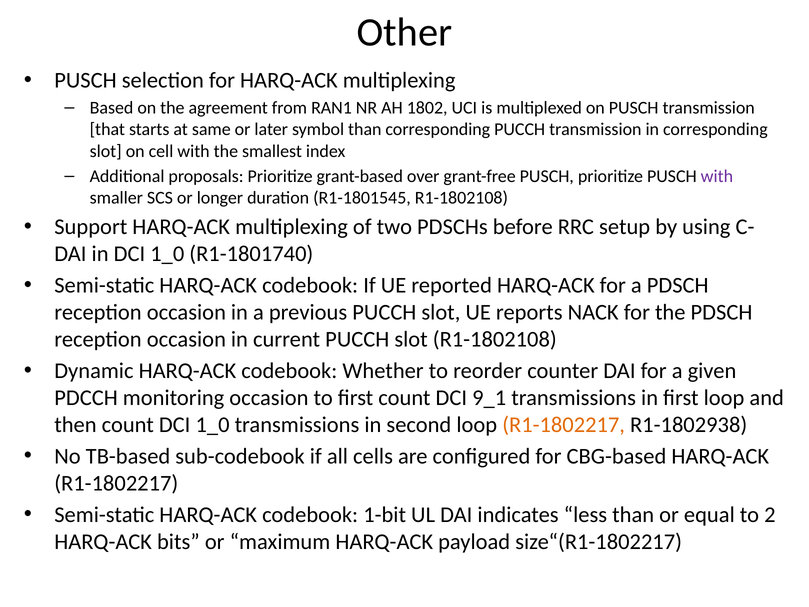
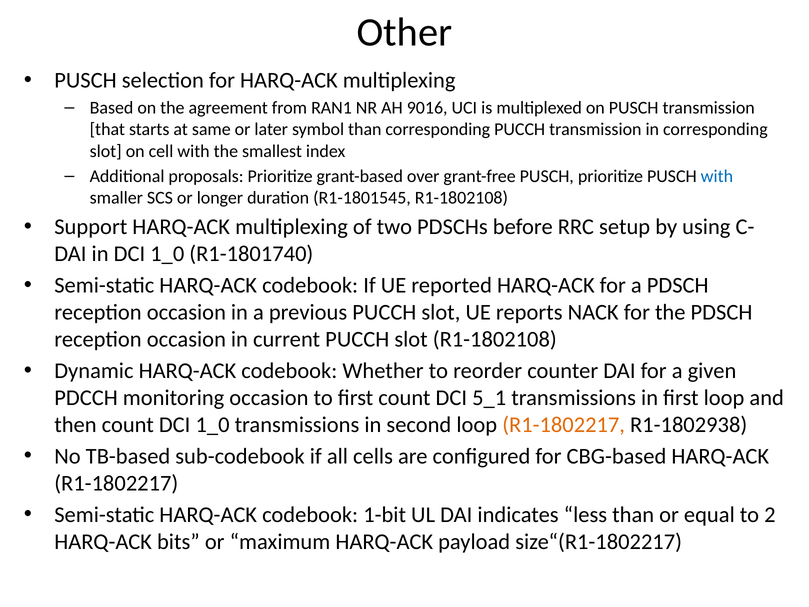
1802: 1802 -> 9016
with at (717, 176) colour: purple -> blue
9_1: 9_1 -> 5_1
